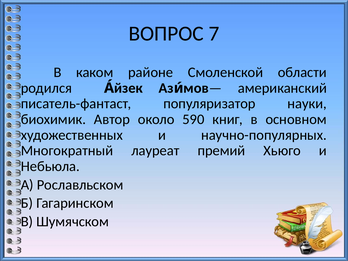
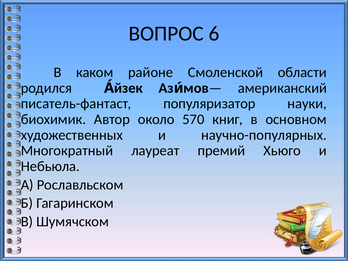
7: 7 -> 6
590: 590 -> 570
